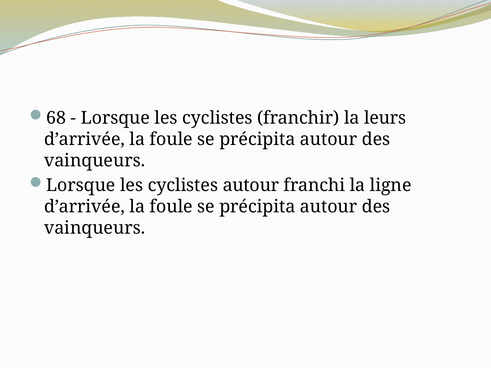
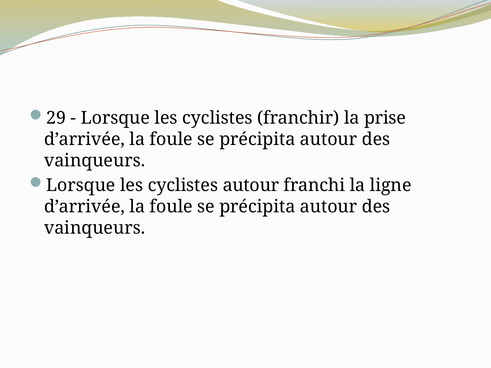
68: 68 -> 29
leurs: leurs -> prise
